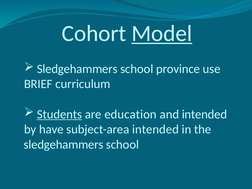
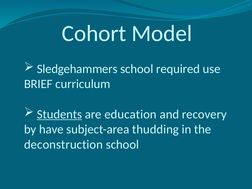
Model underline: present -> none
province: province -> required
and intended: intended -> recovery
subject-area intended: intended -> thudding
sledgehammers at (64, 145): sledgehammers -> deconstruction
